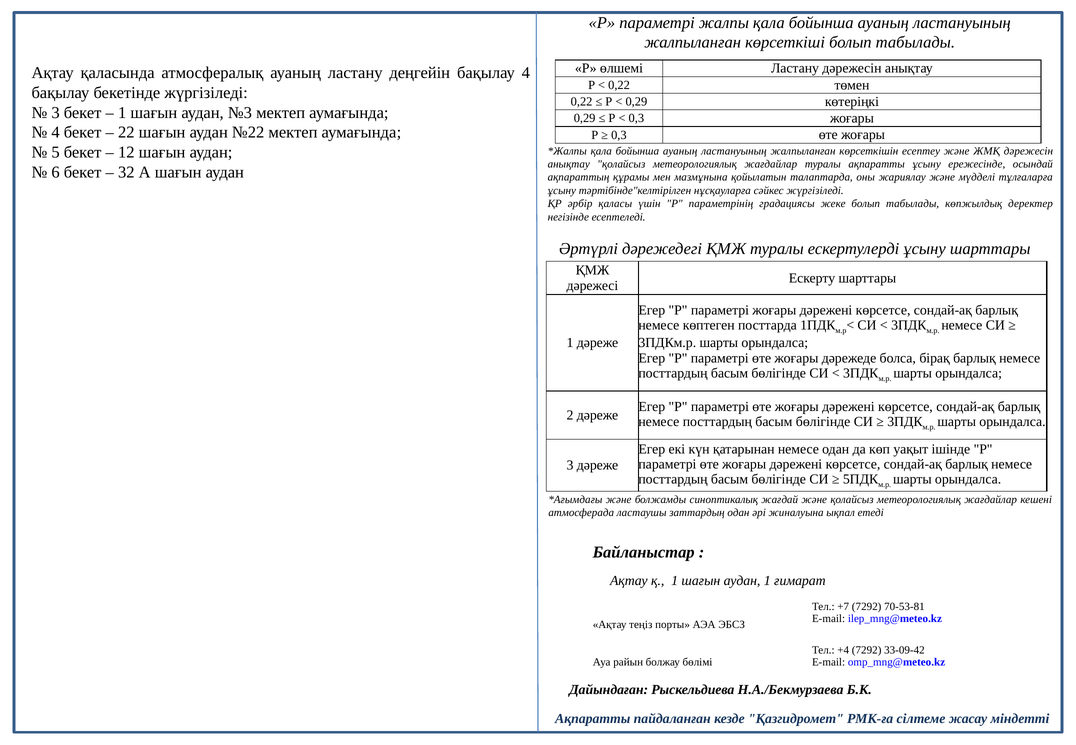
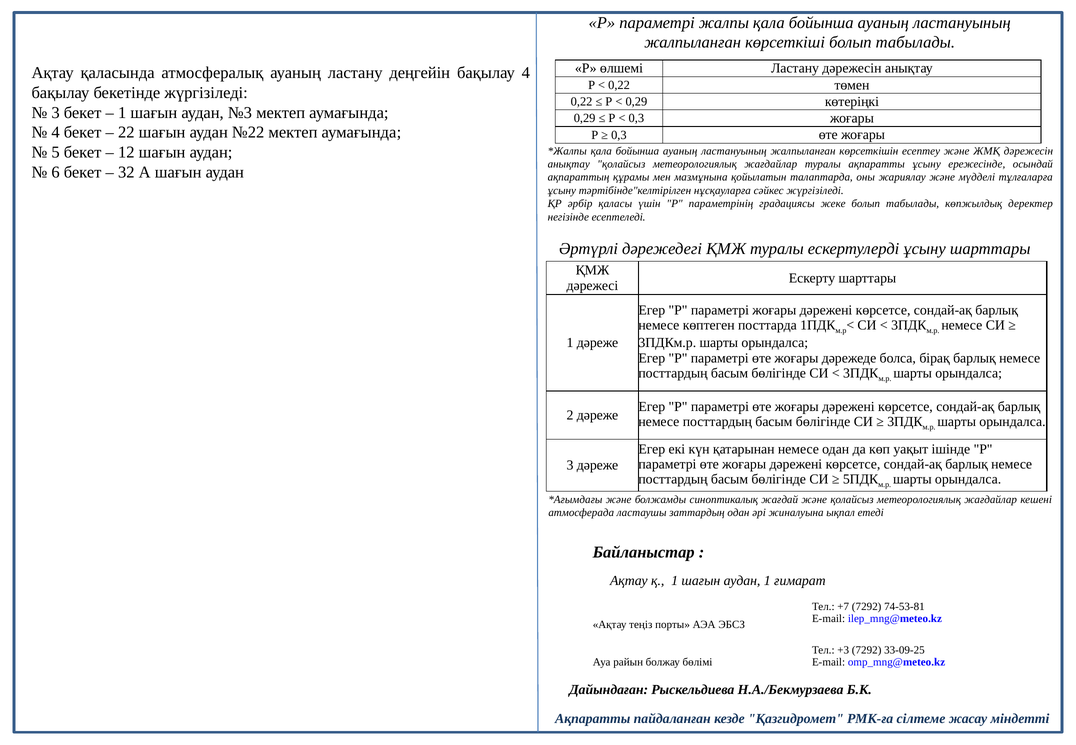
70-53-81: 70-53-81 -> 74-53-81
+4: +4 -> +3
33-09-42: 33-09-42 -> 33-09-25
